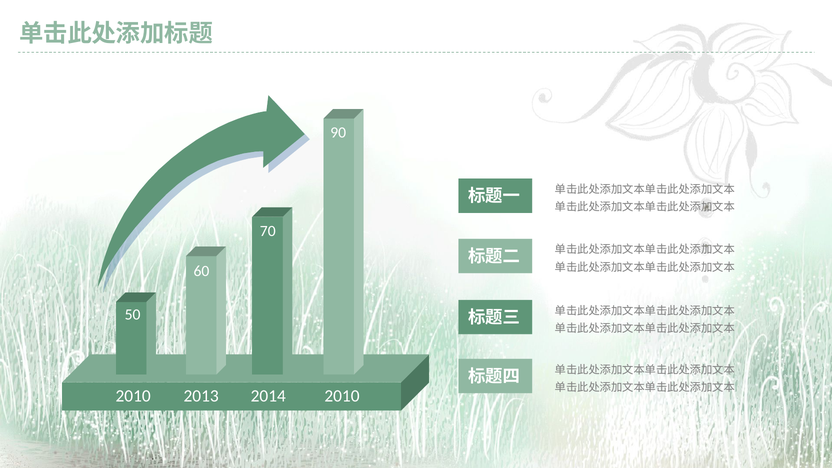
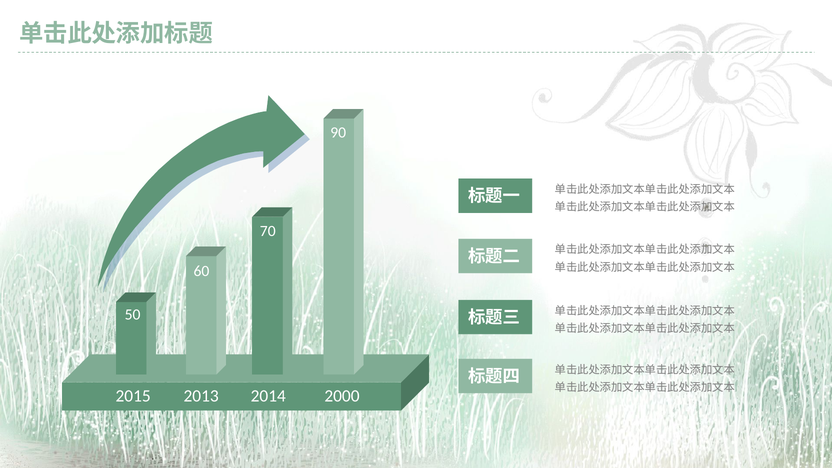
2010 at (133, 396): 2010 -> 2015
2014 2010: 2010 -> 2000
